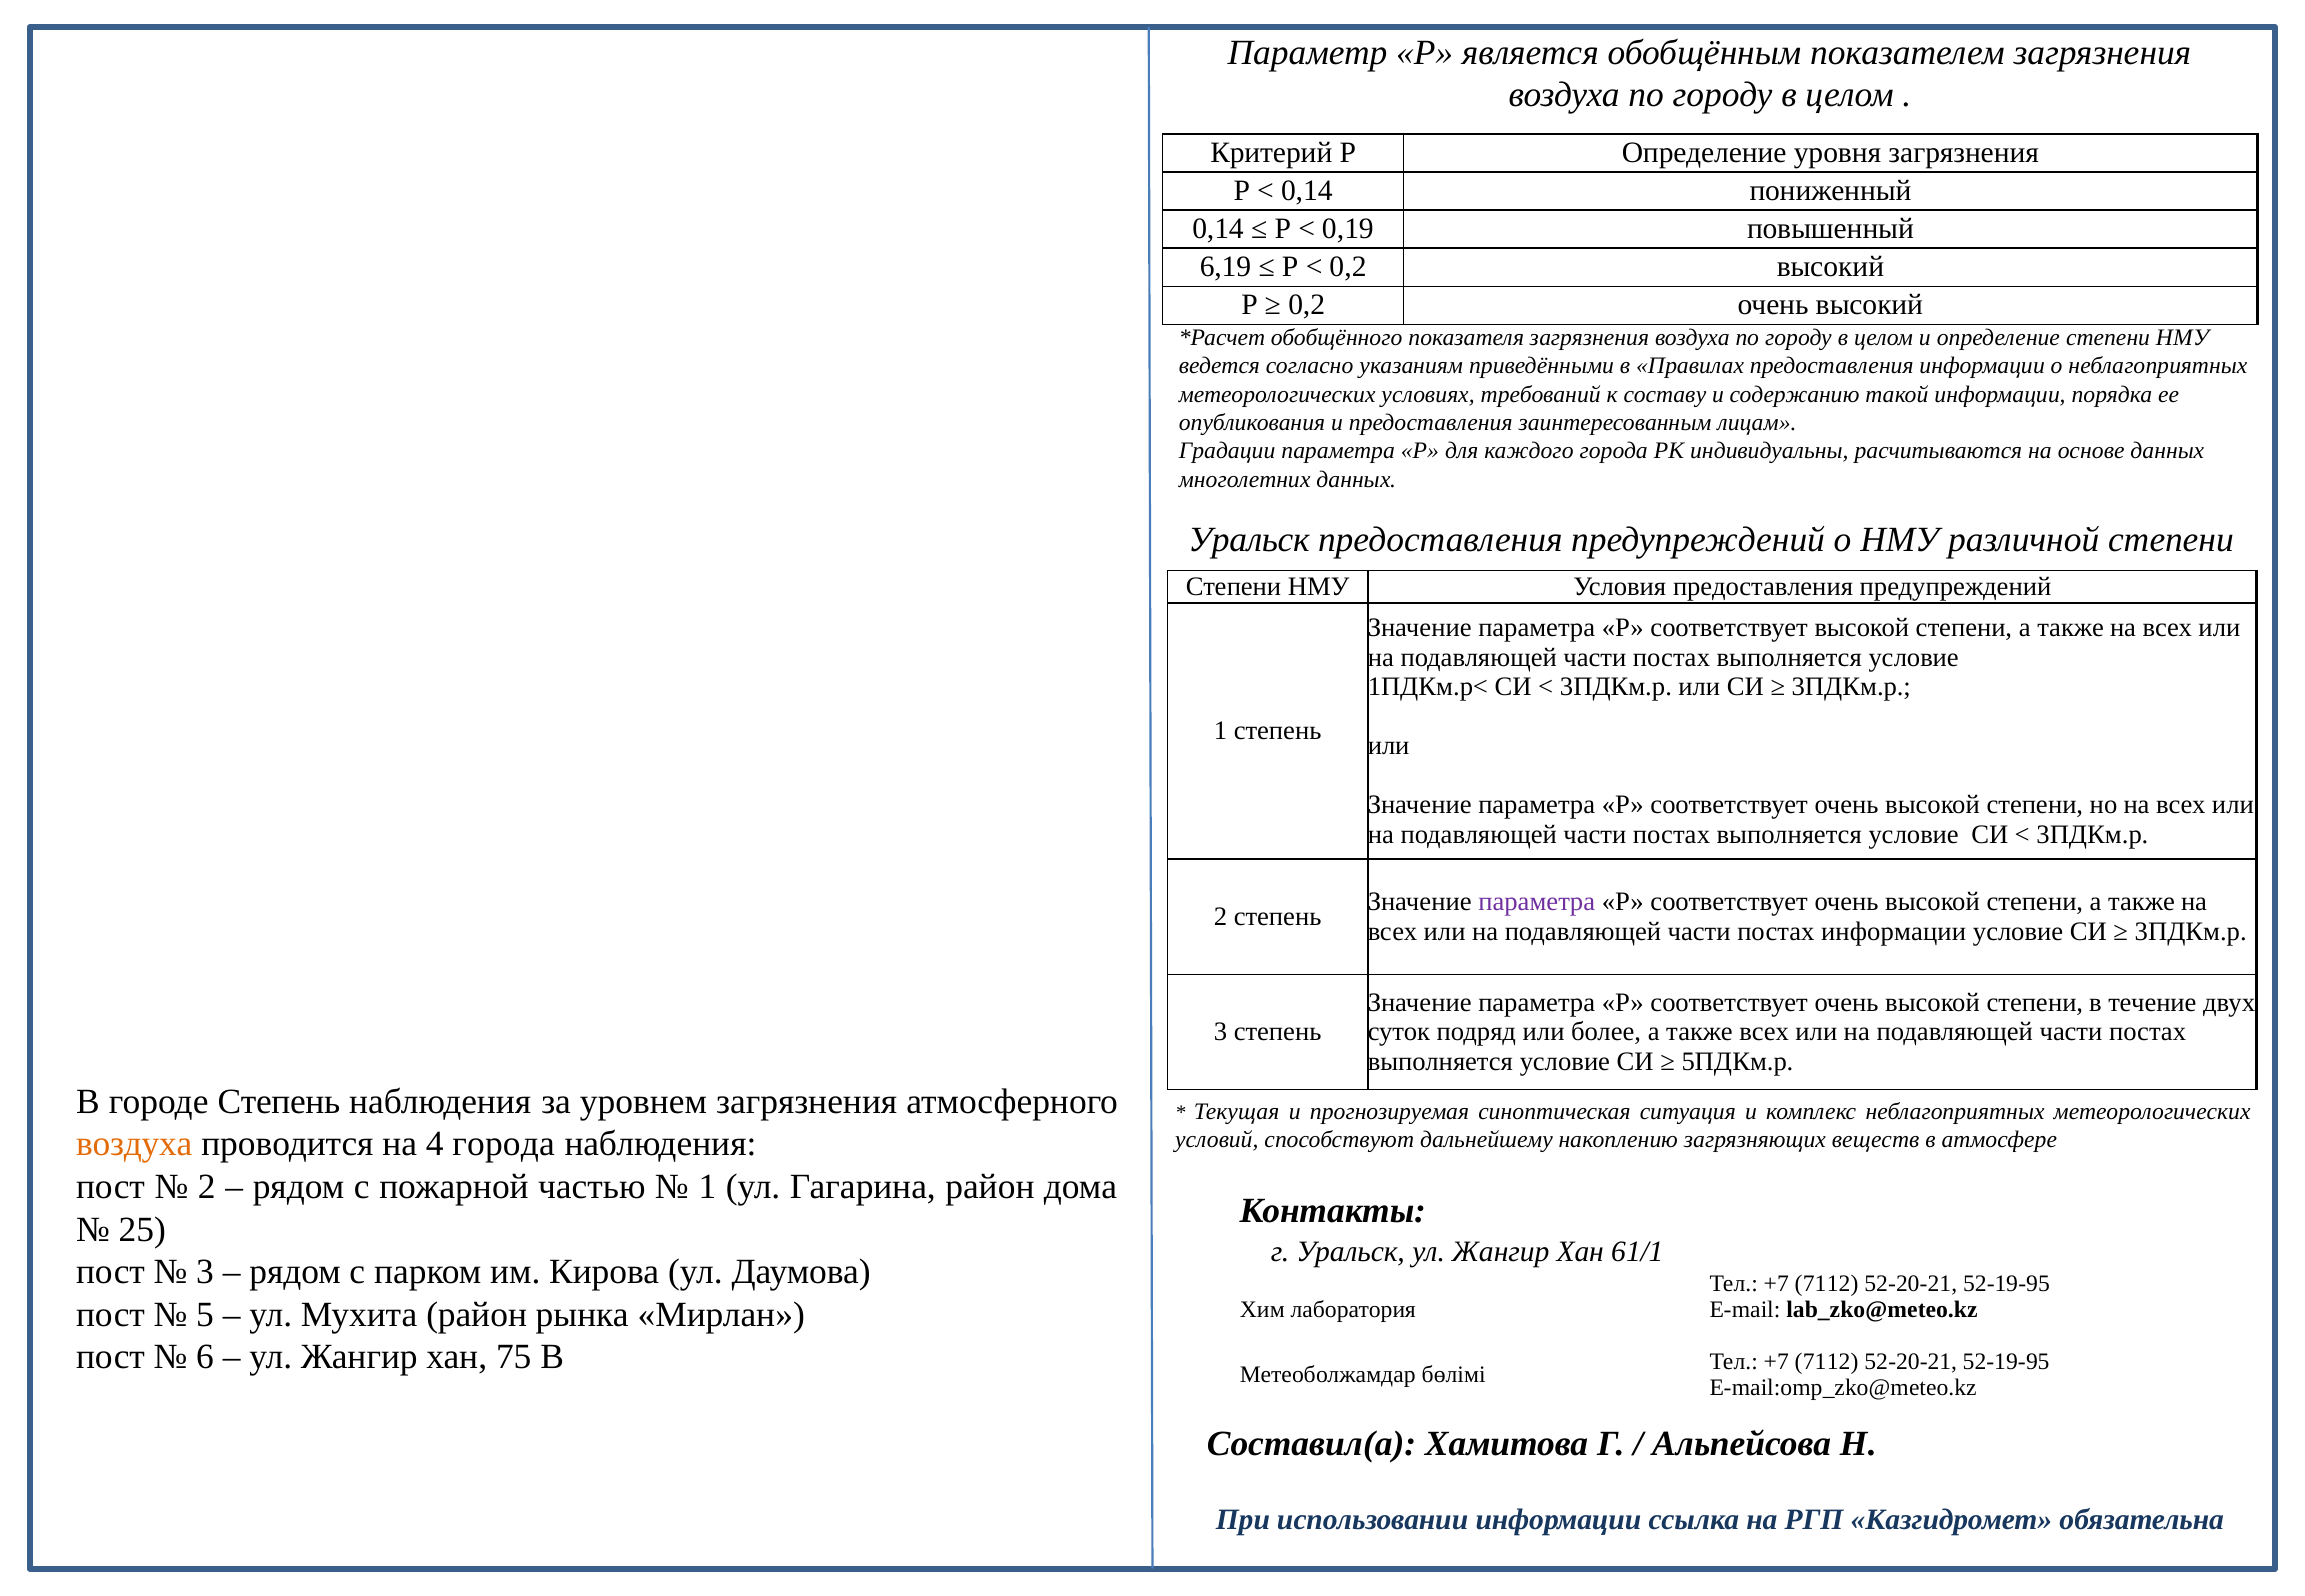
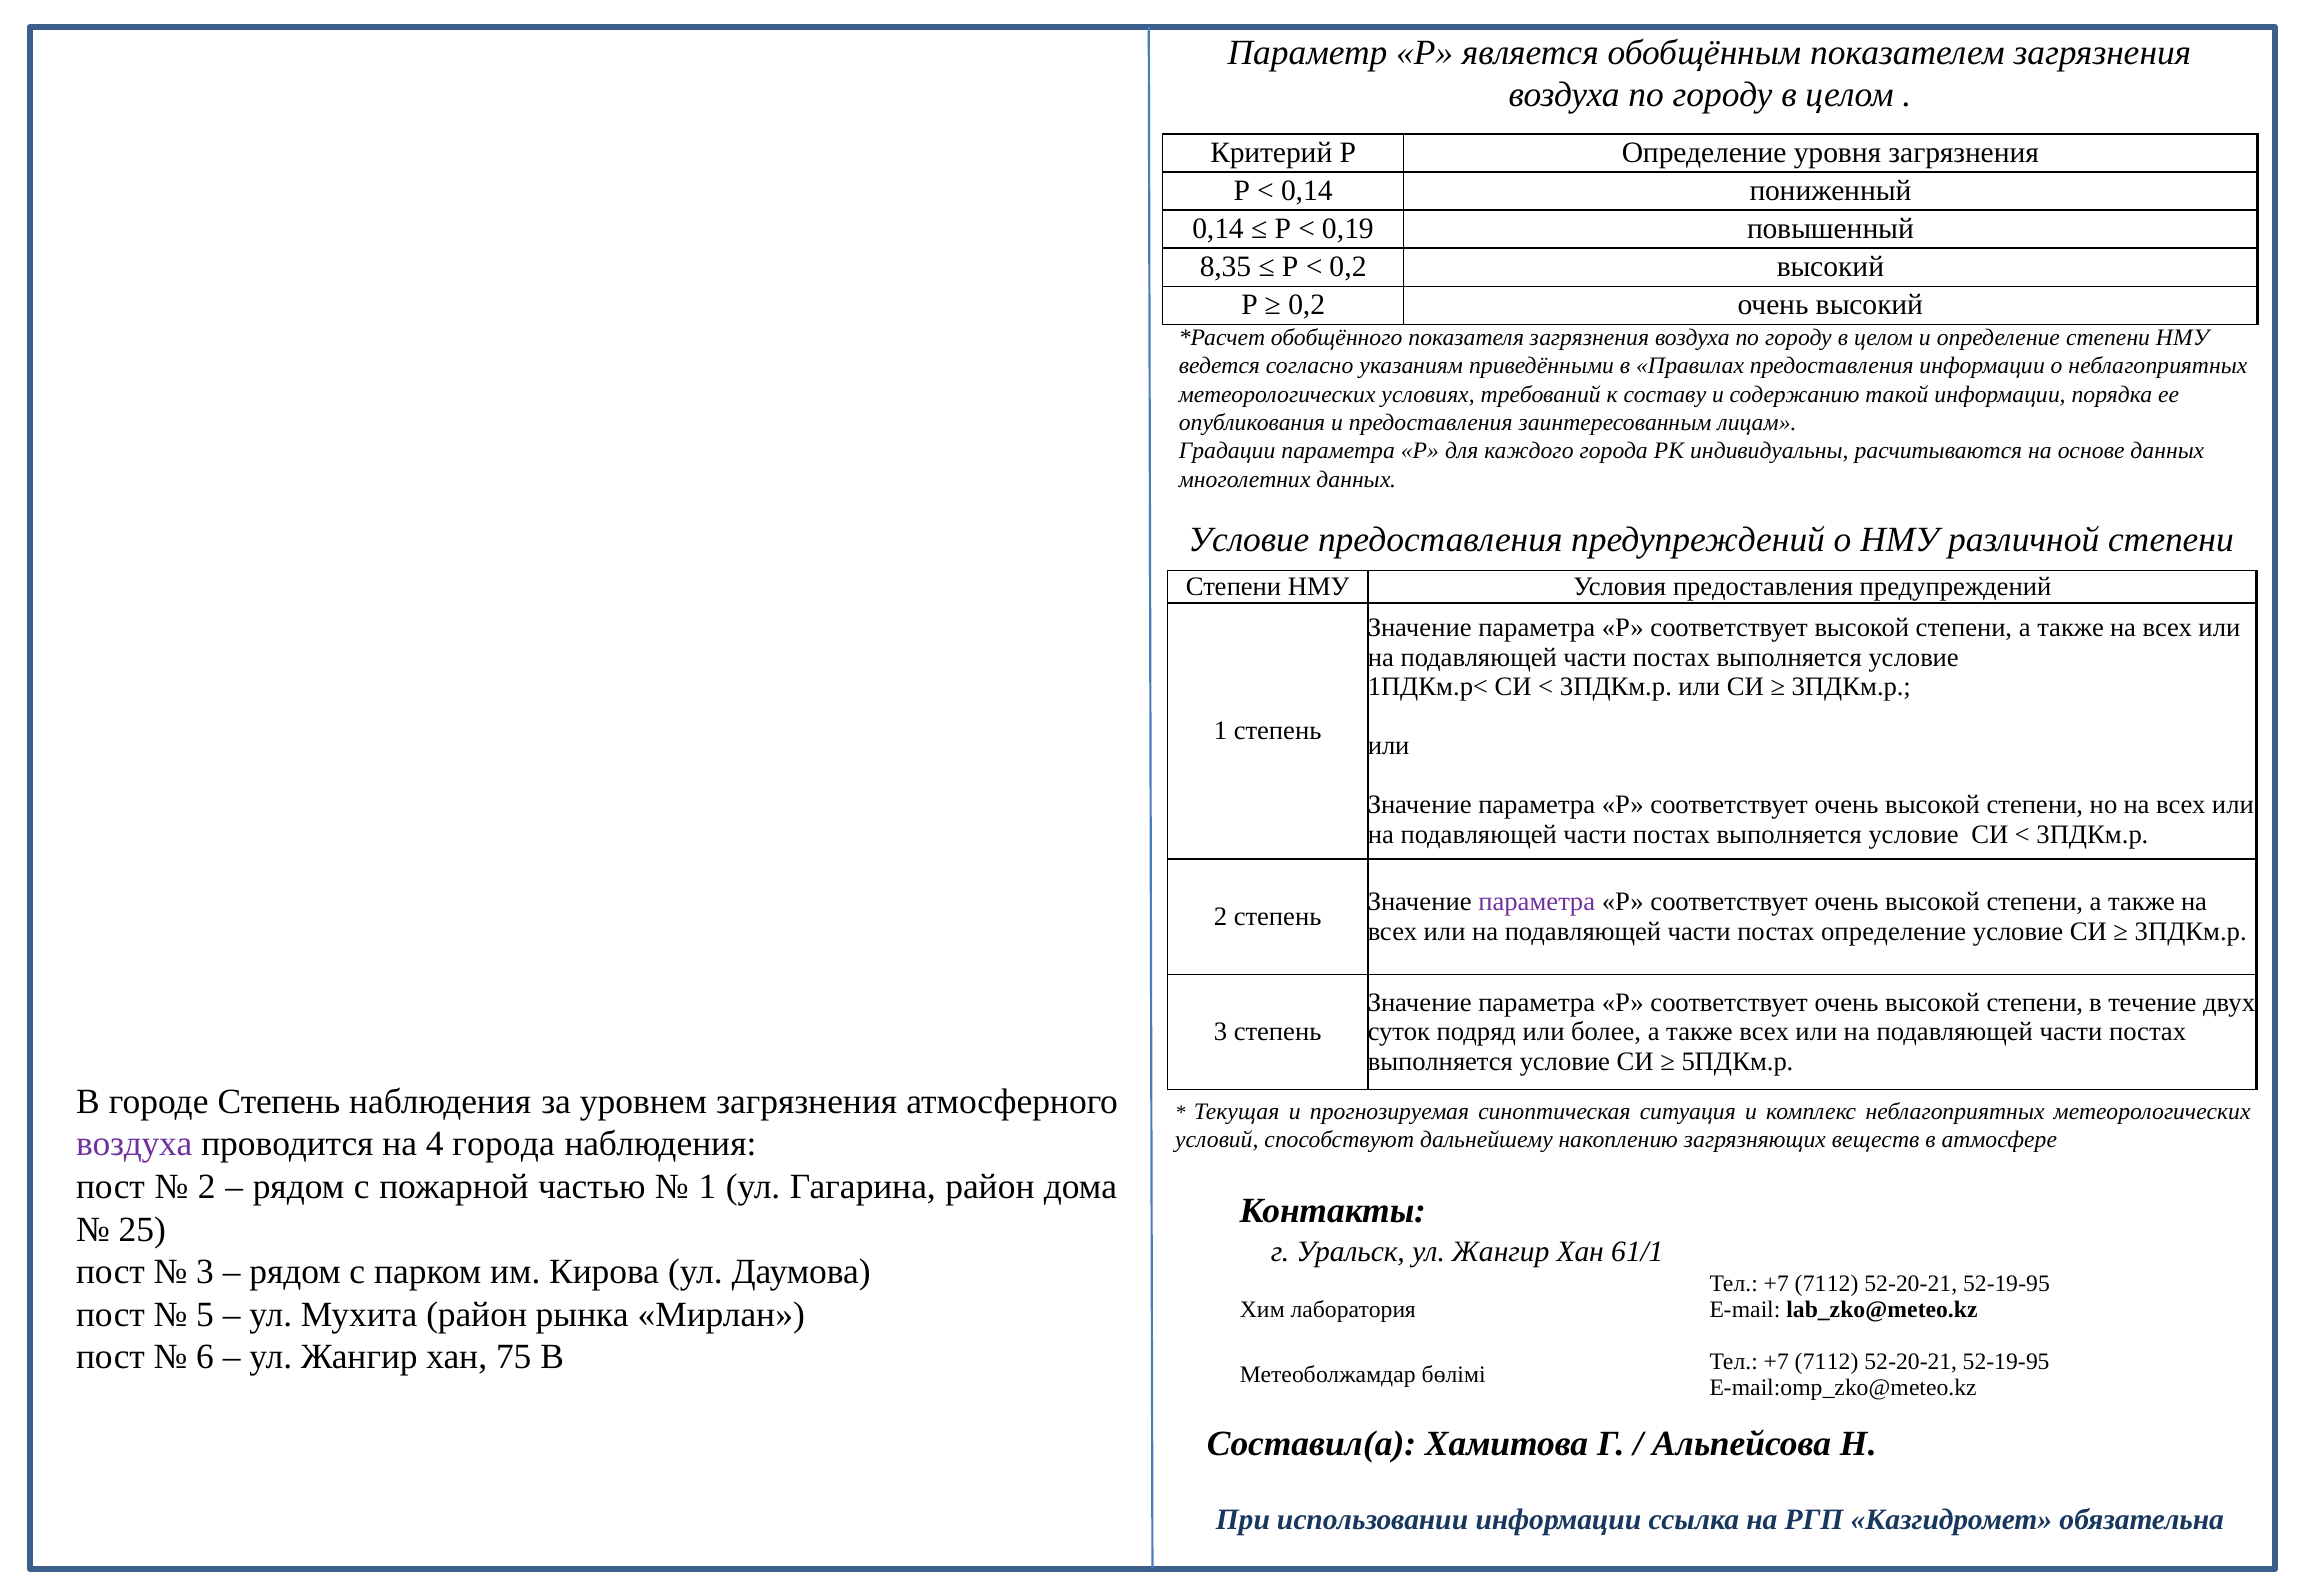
6,19: 6,19 -> 8,35
Уральск at (1249, 540): Уральск -> Условие
постах информации: информации -> определение
воздуха at (134, 1144) colour: orange -> purple
